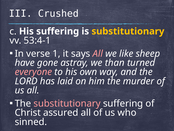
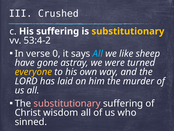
53:4-1: 53:4-1 -> 53:4-2
1: 1 -> 0
All at (98, 53) colour: pink -> light blue
than: than -> were
everyone colour: pink -> yellow
assured: assured -> wisdom
